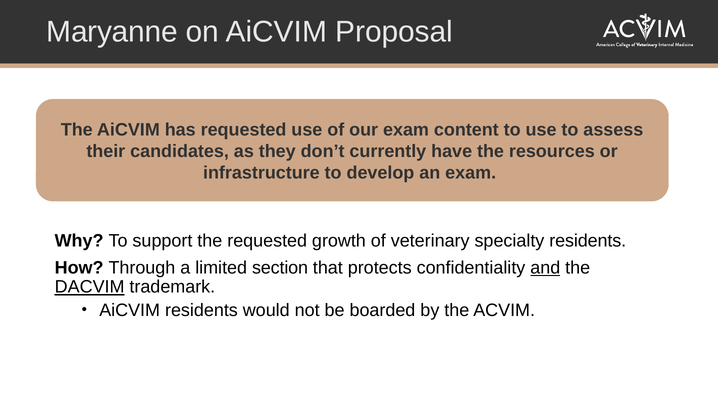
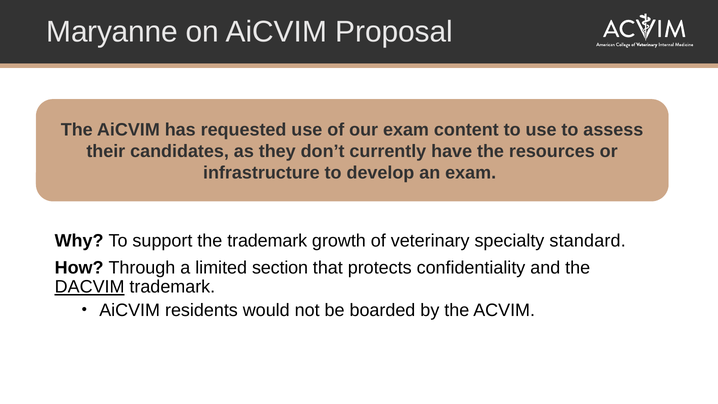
the requested: requested -> trademark
specialty residents: residents -> standard
and underline: present -> none
